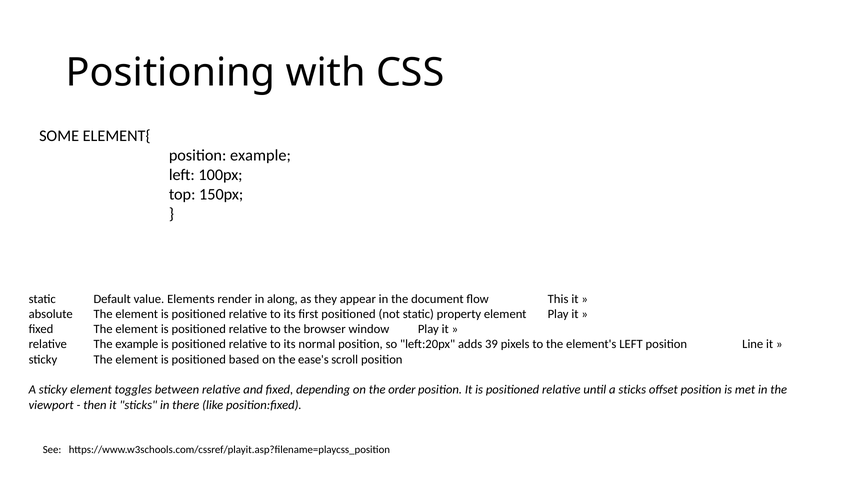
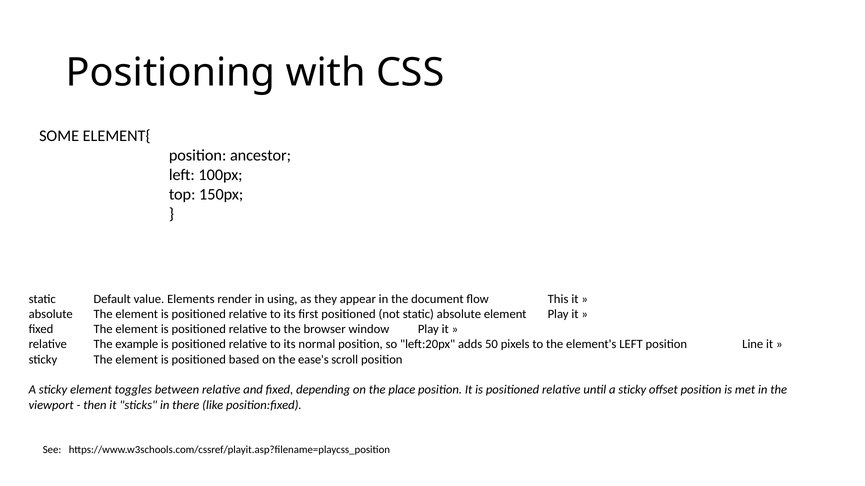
position example: example -> ancestor
along: along -> using
static property: property -> absolute
39: 39 -> 50
order: order -> place
until a sticks: sticks -> sticky
